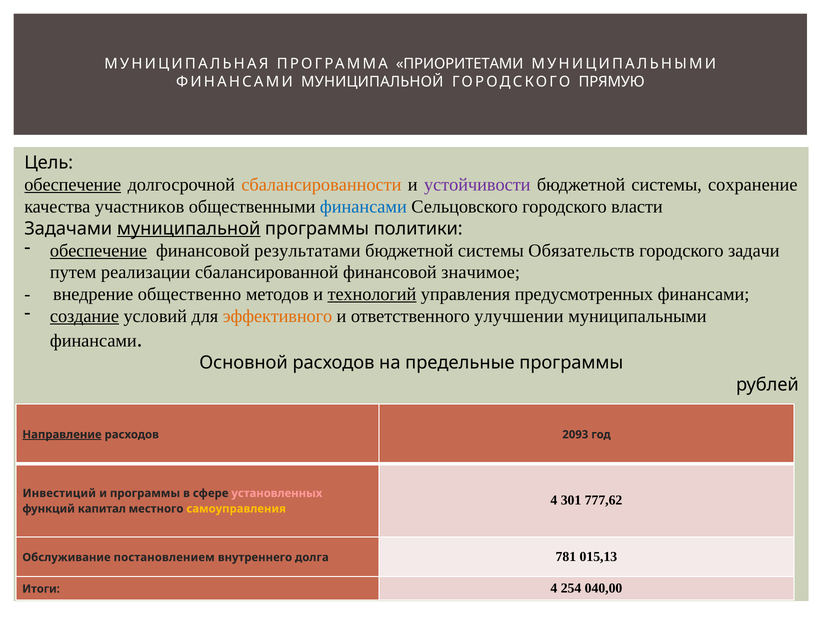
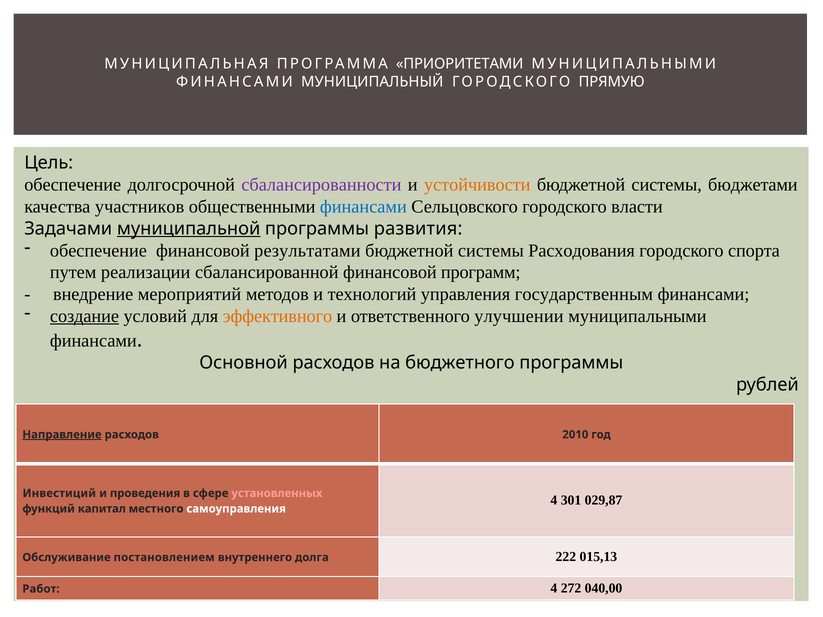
ФИНАНСАМИ МУНИЦИПАЛЬНОЙ: МУНИЦИПАЛЬНОЙ -> МУНИЦИПАЛЬНЫЙ
обеспечение at (73, 185) underline: present -> none
сбалансированности colour: orange -> purple
устойчивости colour: purple -> orange
сохранение: сохранение -> бюджетами
политики: политики -> развития
обеспечение at (98, 251) underline: present -> none
Обязательств: Обязательств -> Расходования
задачи: задачи -> спорта
значимое: значимое -> программ
общественно: общественно -> мероприятий
технологий underline: present -> none
предусмотренных: предусмотренных -> государственным
предельные: предельные -> бюджетного
2093: 2093 -> 2010
и программы: программы -> проведения
777,62: 777,62 -> 029,87
самоуправления colour: yellow -> white
781: 781 -> 222
Итоги: Итоги -> Работ
254: 254 -> 272
